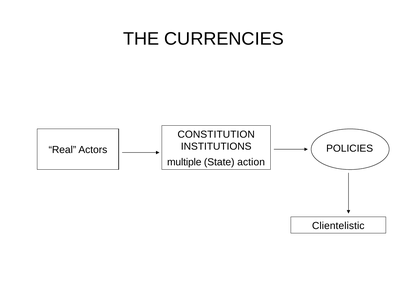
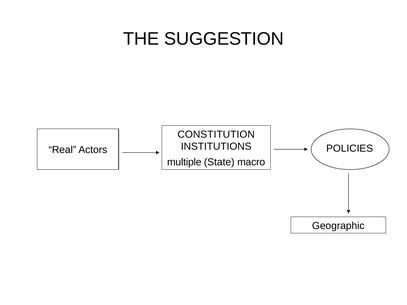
CURRENCIES: CURRENCIES -> SUGGESTION
action: action -> macro
Clientelistic: Clientelistic -> Geographic
